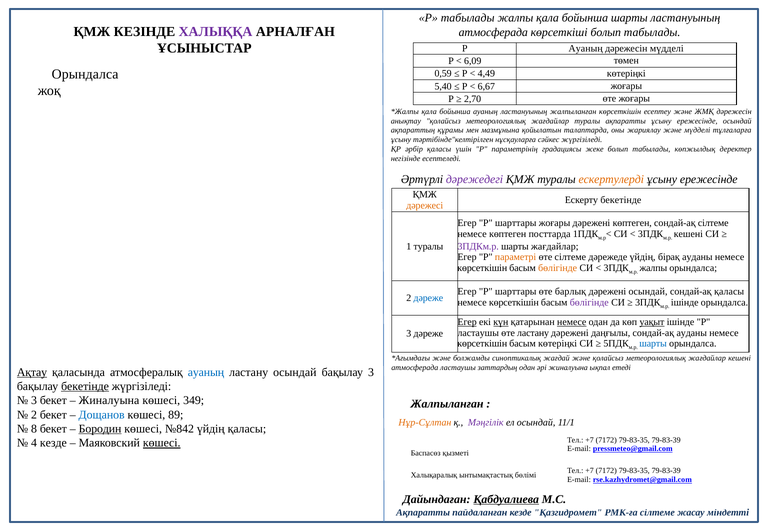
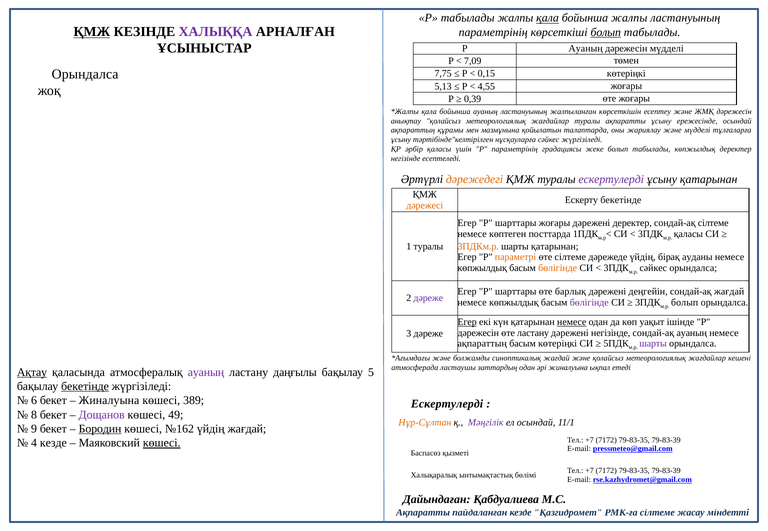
қала at (547, 18) underline: none -> present
бойынша шарты: шарты -> жалпы
ҚМЖ at (92, 32) underline: none -> present
атмосферада at (493, 32): атмосферада -> параметрінің
болып at (606, 32) underline: none -> present
6,09: 6,09 -> 7,09
0,59: 0,59 -> 7,75
4,49: 4,49 -> 0,15
5,40: 5,40 -> 5,13
6,67: 6,67 -> 4,55
2,70: 2,70 -> 0,39
дәрежедегі colour: purple -> orange
ескертулерді at (611, 180) colour: orange -> purple
ережесінде at (709, 180): ережесінде -> қатарынан
дәрежені көптеген: көптеген -> деректер
кешені at (688, 234): кешені -> қаласы
3ПДКм.р colour: purple -> orange
шарты жағдайлар: жағдайлар -> қатарынан
көрсеткішін at (482, 268): көрсеткішін -> көпжылдық
жалпы at (653, 268): жалпы -> сәйкес
дәрежені осындай: осындай -> деңгейін
сондай-ақ қаласы: қаласы -> жағдай
дәреже at (428, 298) colour: blue -> purple
көрсеткішін at (514, 303): көрсеткішін -> көпжылдық
ішінде at (685, 303): ішінде -> болып
күн underline: present -> none
уақыт underline: present -> none
ластаушы at (478, 333): ластаушы -> дәрежесін
дәрежені даңғылы: даңғылы -> негізінде
сондай-ақ ауданы: ауданы -> ауаның
көрсеткішін at (482, 344): көрсеткішін -> ақпараттың
шарты at (653, 344) colour: blue -> purple
ауаның at (206, 373) colour: blue -> purple
ластану осындай: осындай -> даңғылы
бақылау 3: 3 -> 5
3 at (34, 401): 3 -> 6
349: 349 -> 389
Жалпыланған at (447, 404): Жалпыланған -> Ескертулерді
2 at (34, 415): 2 -> 8
Дощанов colour: blue -> purple
89: 89 -> 49
8: 8 -> 9
№842: №842 -> №162
үйдің қаласы: қаласы -> жағдай
Қабдуалиева underline: present -> none
